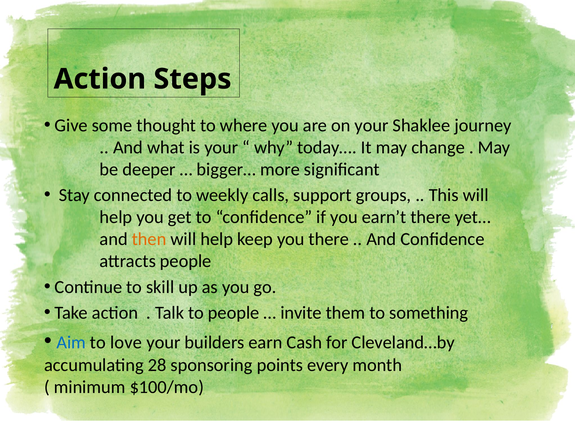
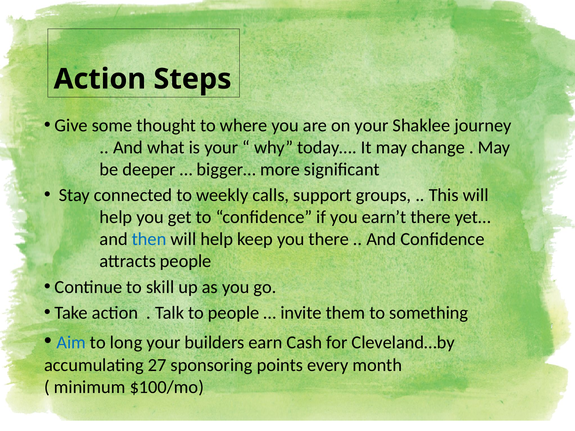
then colour: orange -> blue
love: love -> long
28: 28 -> 27
